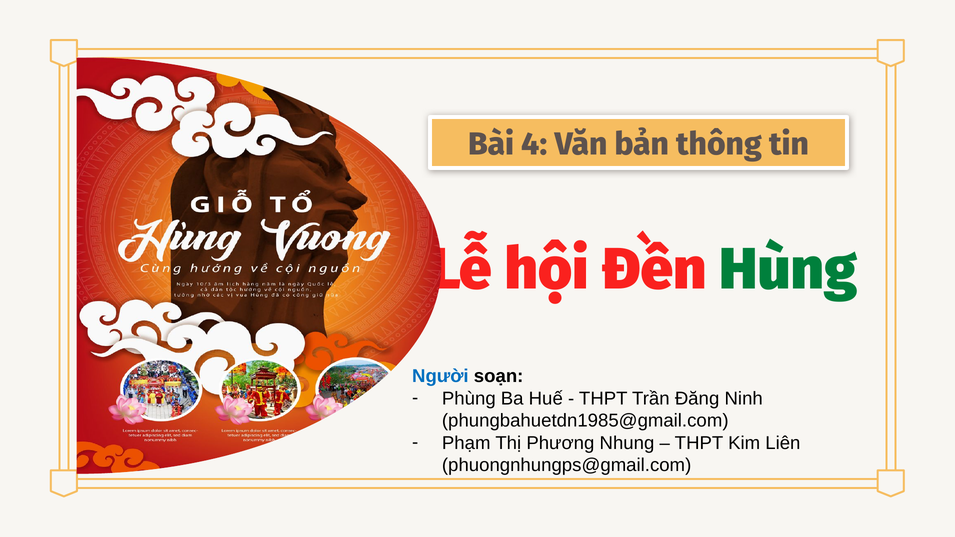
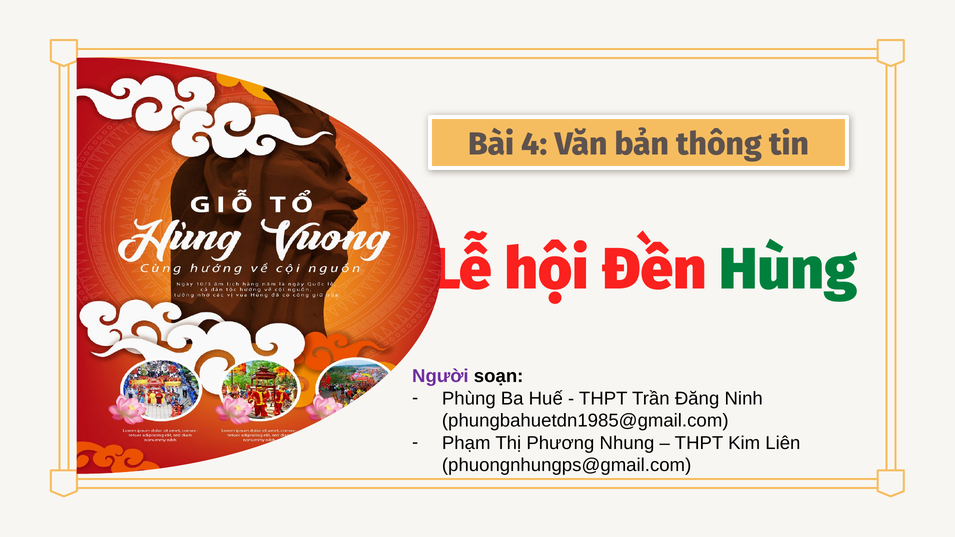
Người colour: blue -> purple
